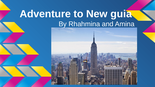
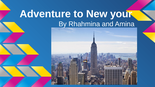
guia: guia -> your
